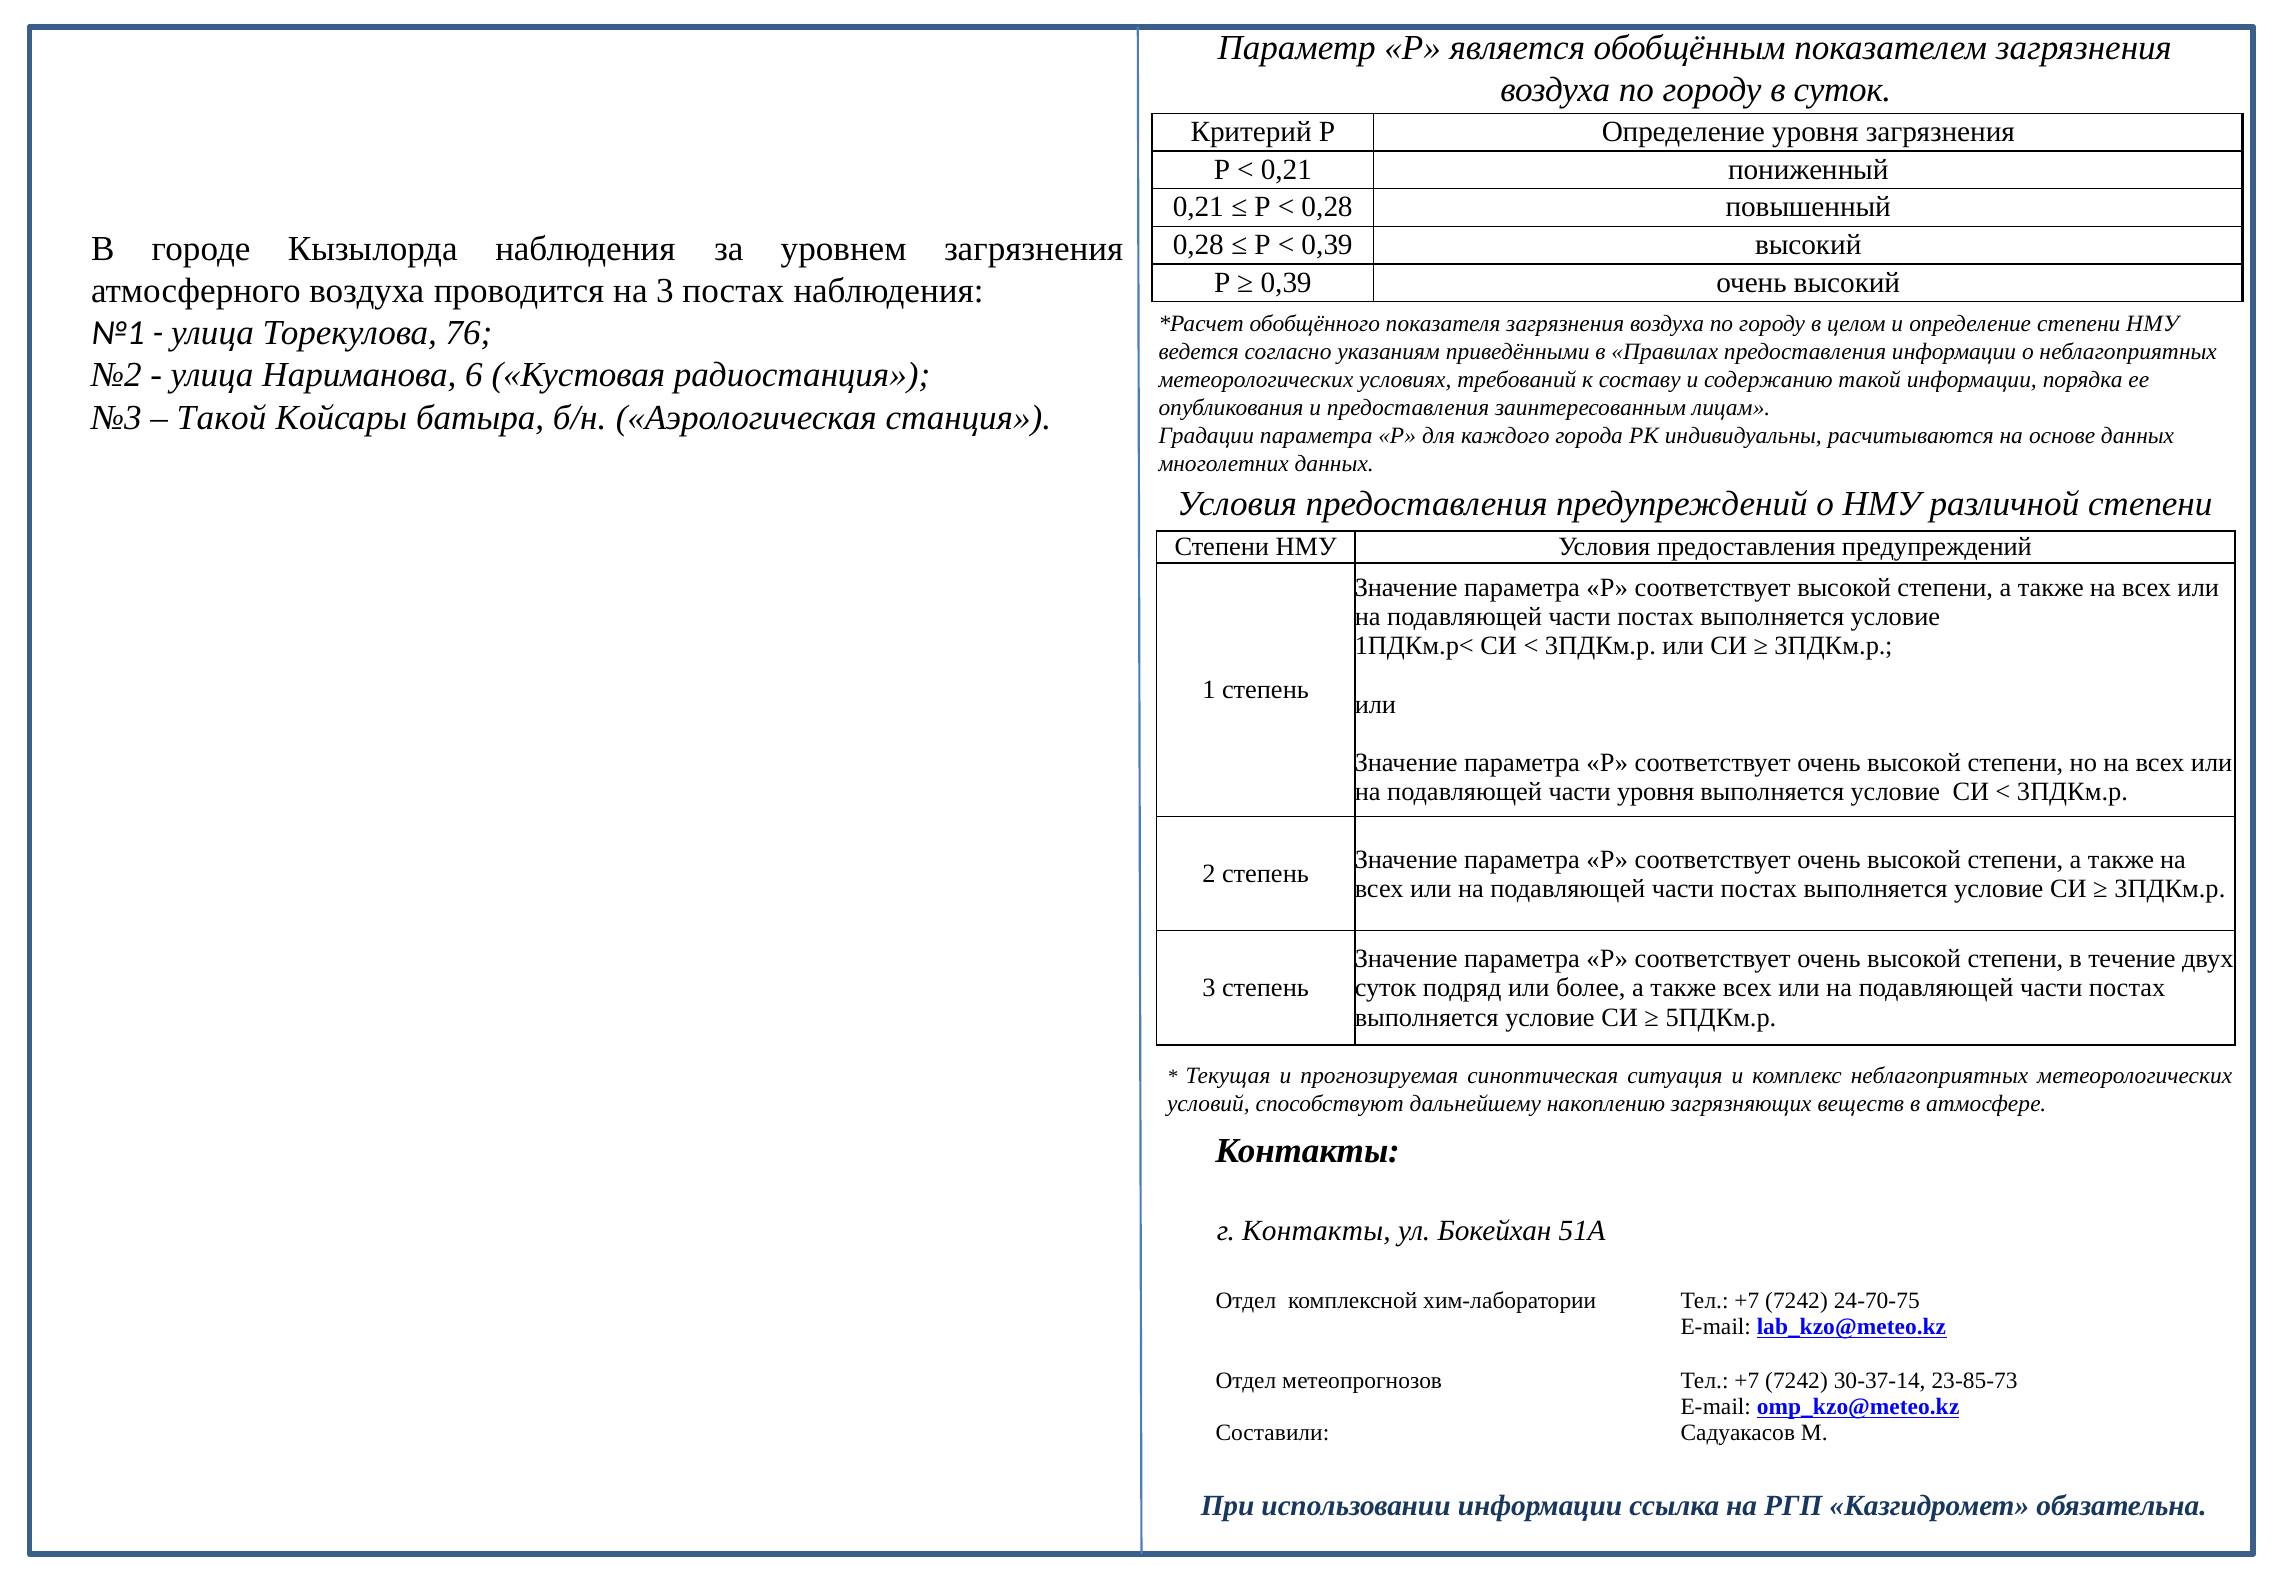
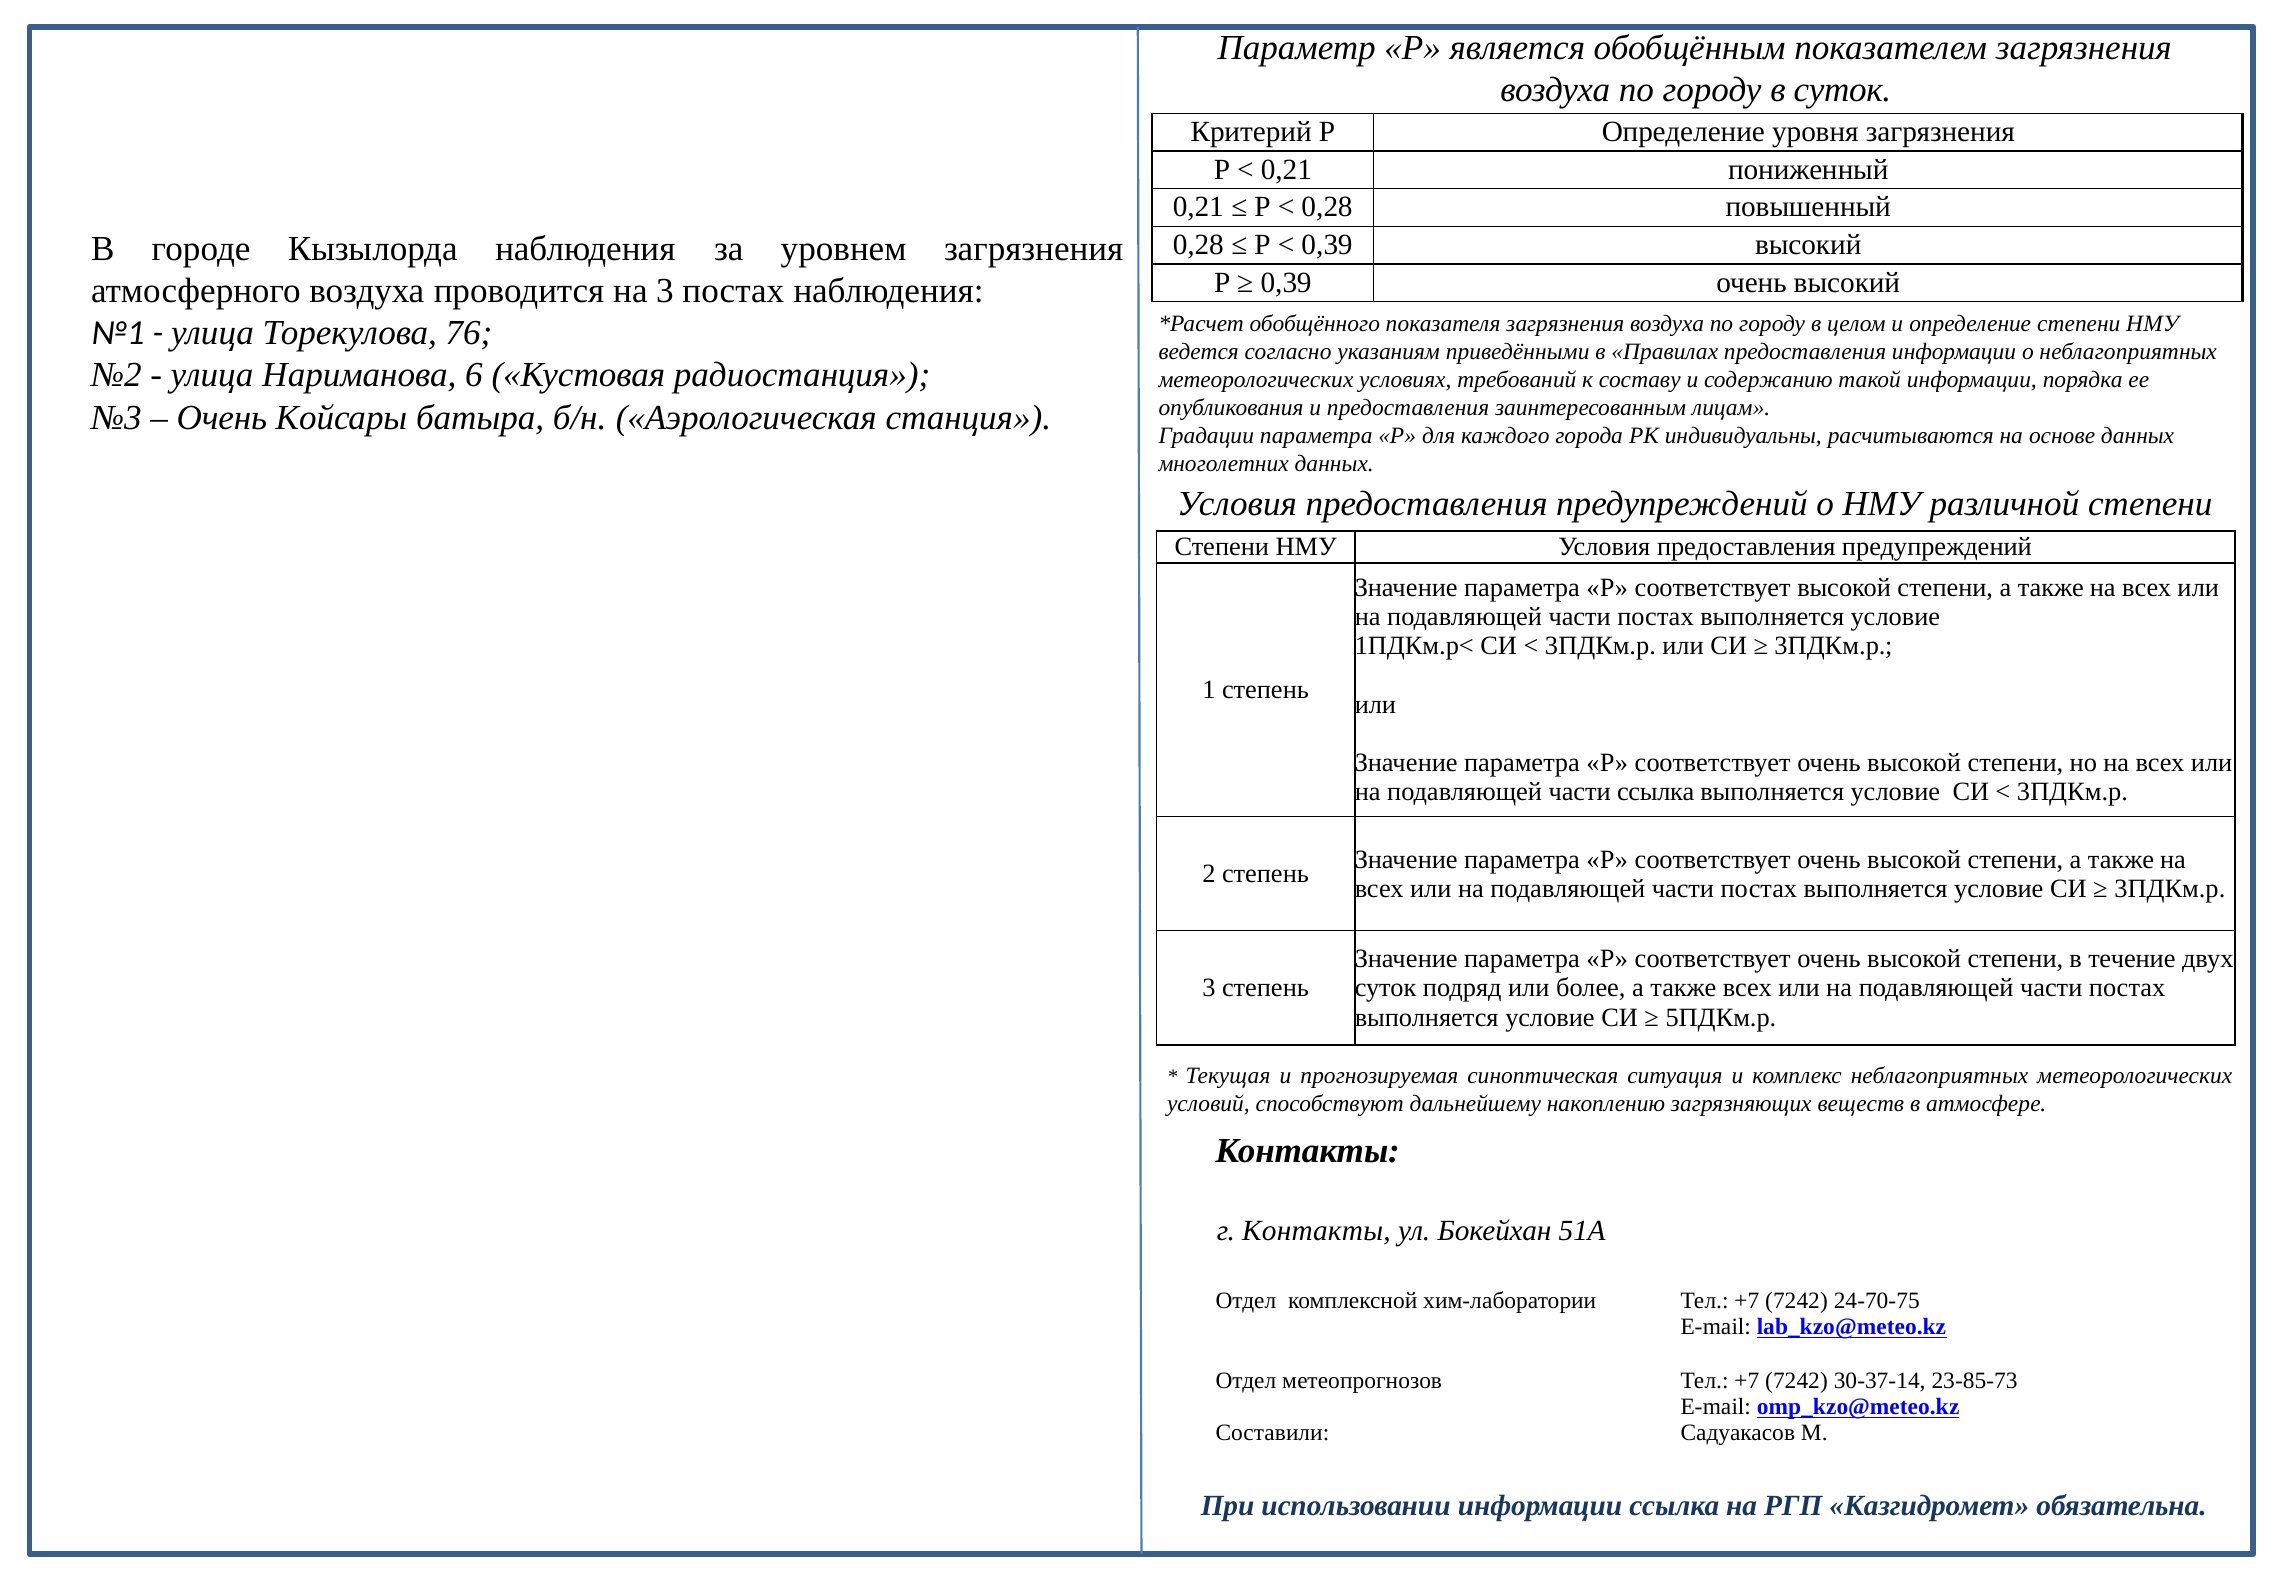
Такой at (222, 417): Такой -> Очень
части уровня: уровня -> ссылка
